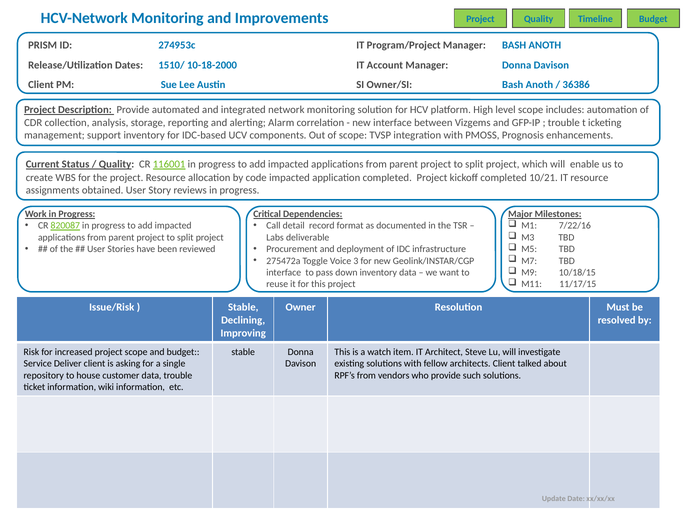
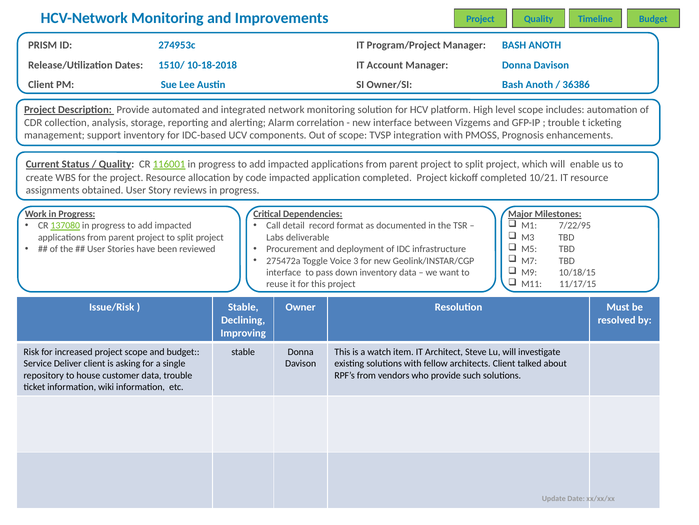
10-18-2000: 10-18-2000 -> 10-18-2018
7/22/16: 7/22/16 -> 7/22/95
820087: 820087 -> 137080
